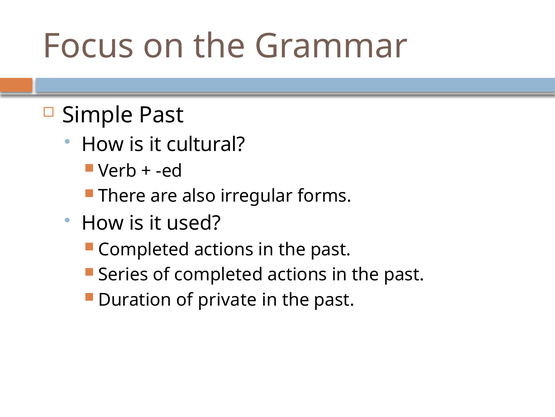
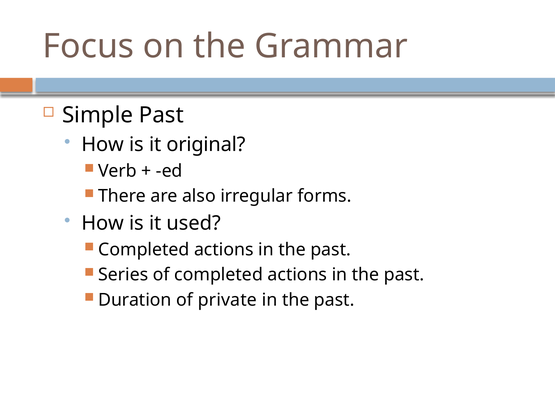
cultural: cultural -> original
